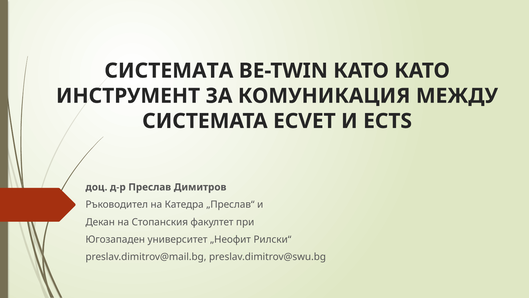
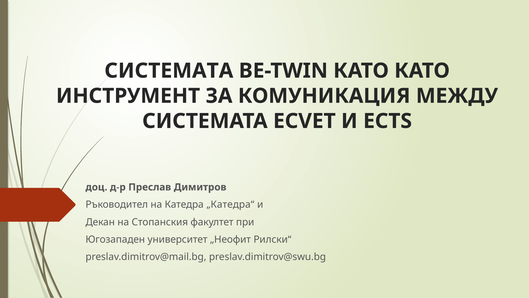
„Преслав“: „Преслав“ -> „Катедра“
